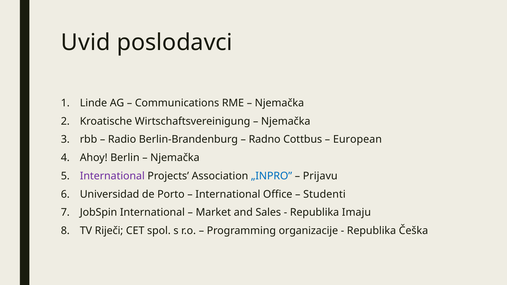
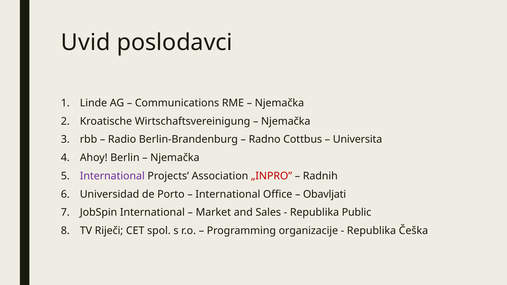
European: European -> Universita
„INPRO colour: blue -> red
Prijavu: Prijavu -> Radnih
Studenti: Studenti -> Obavljati
Imaju: Imaju -> Public
